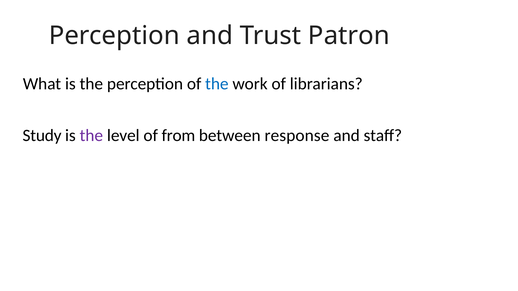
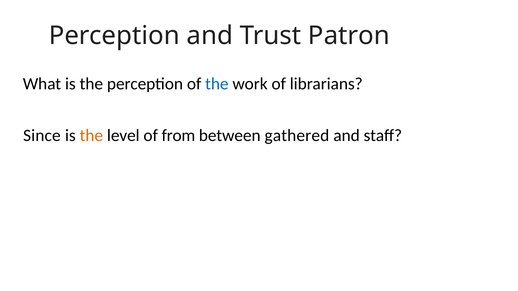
Study: Study -> Since
the at (91, 136) colour: purple -> orange
response: response -> gathered
